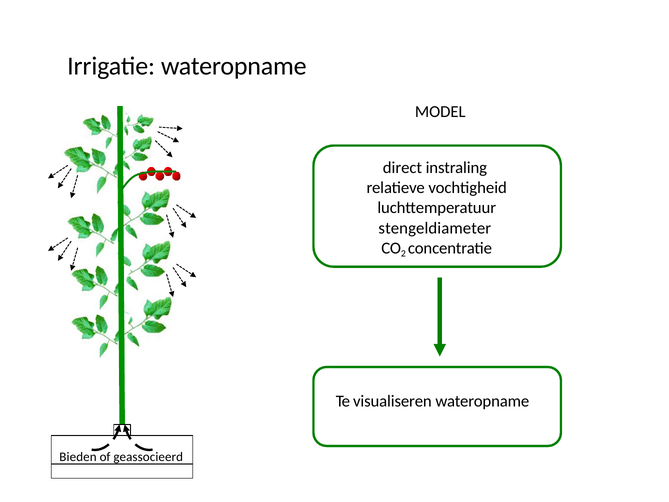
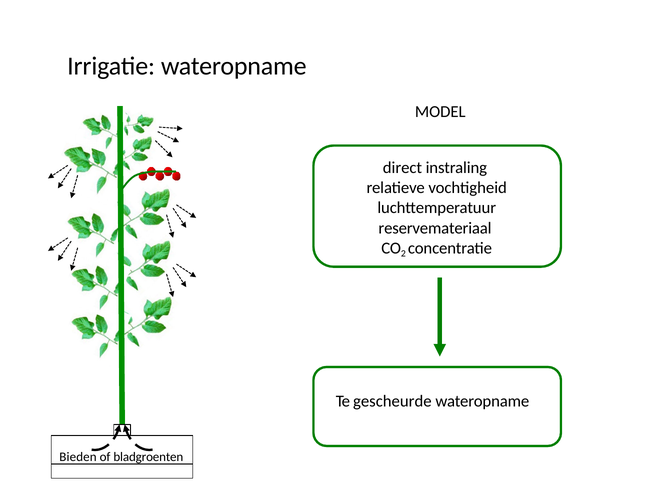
stengeldiameter: stengeldiameter -> reservemateriaal
visualiseren: visualiseren -> gescheurde
geassocieerd: geassocieerd -> bladgroenten
